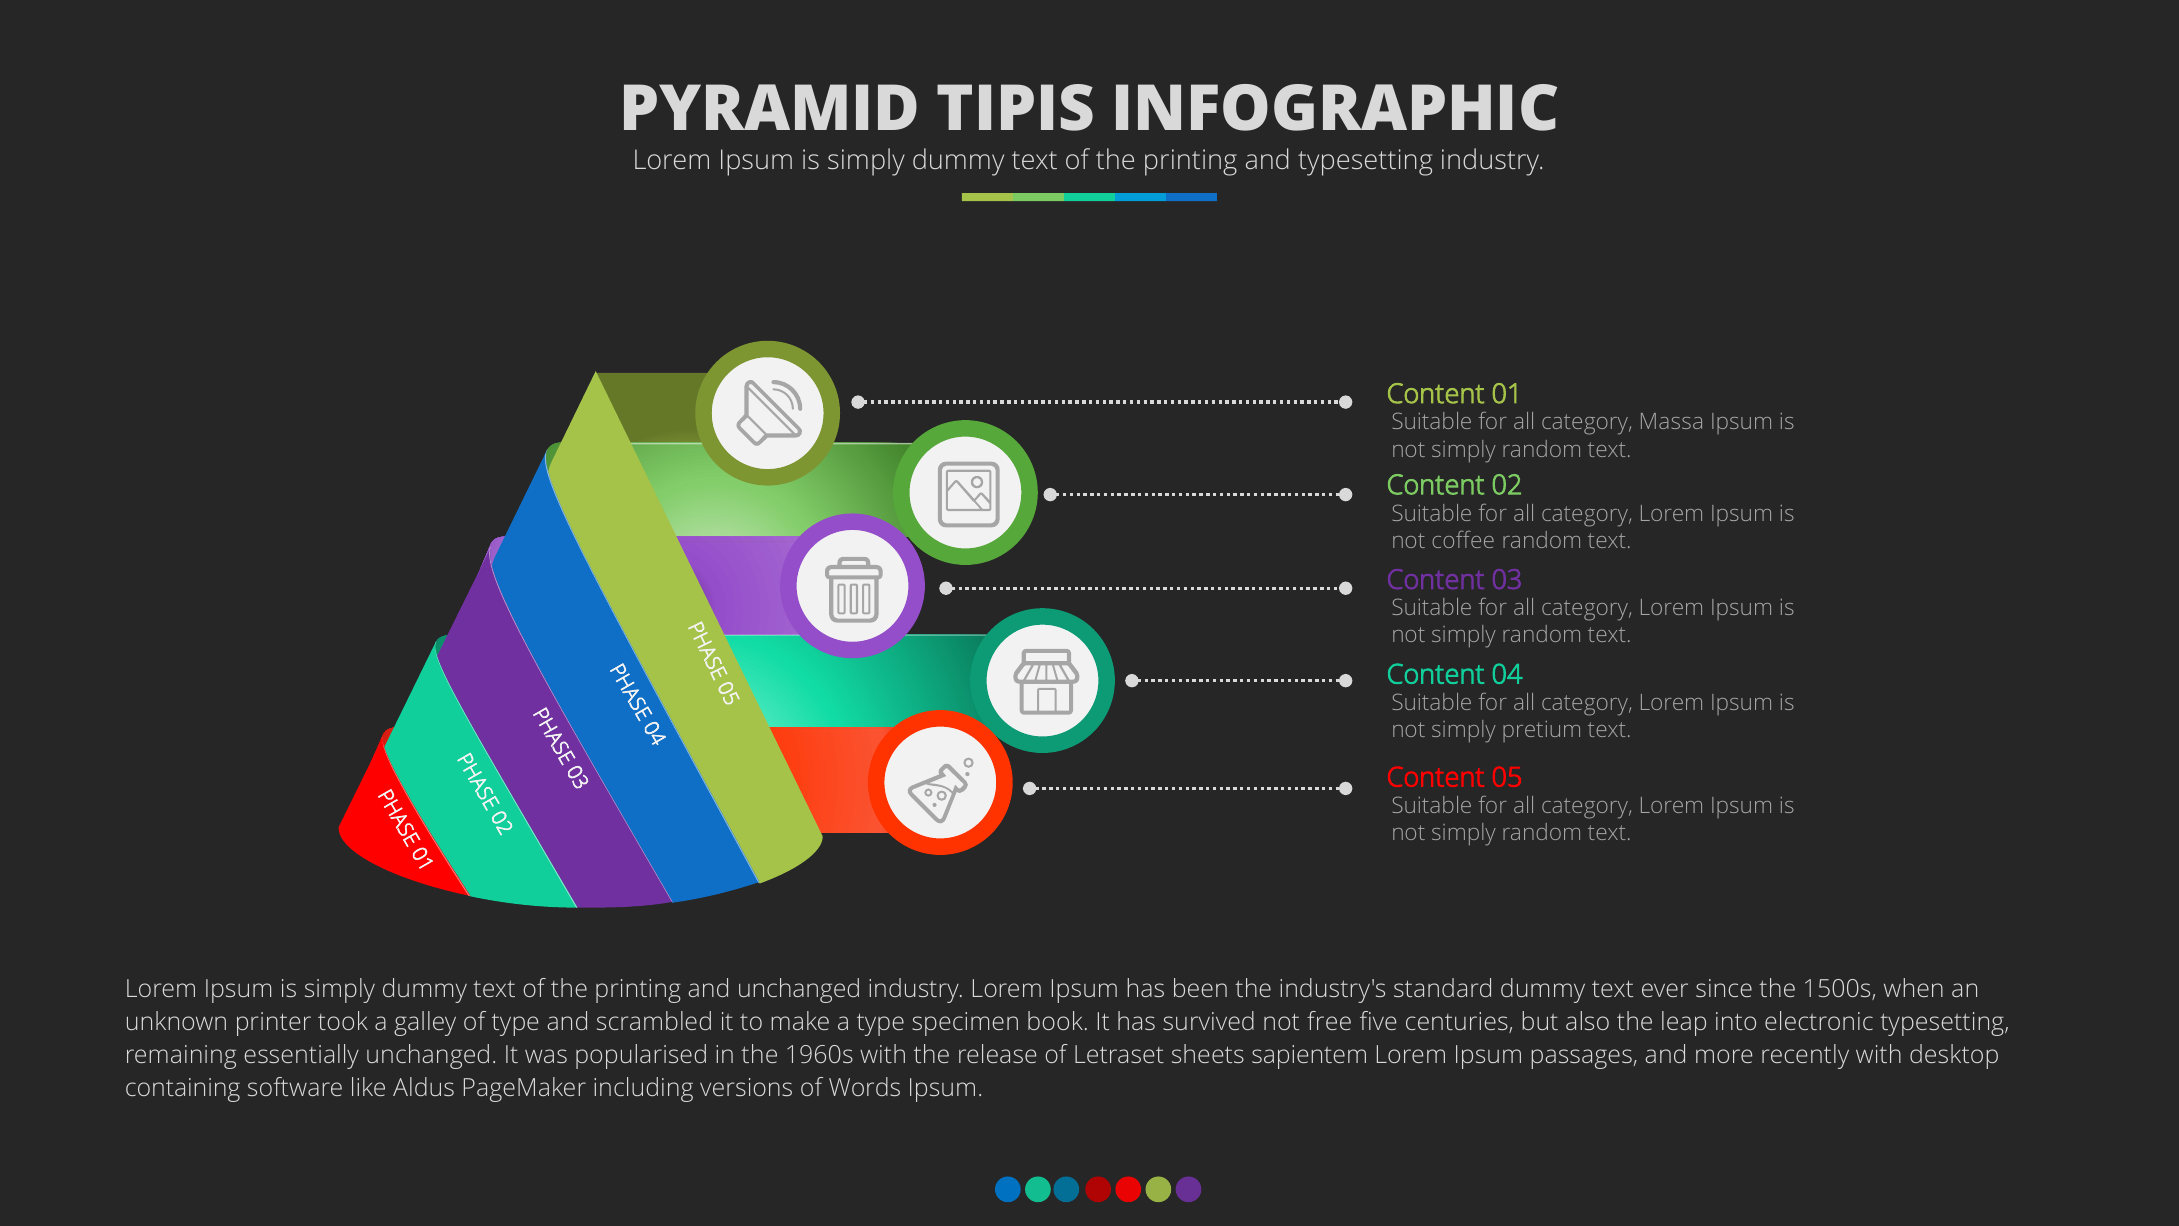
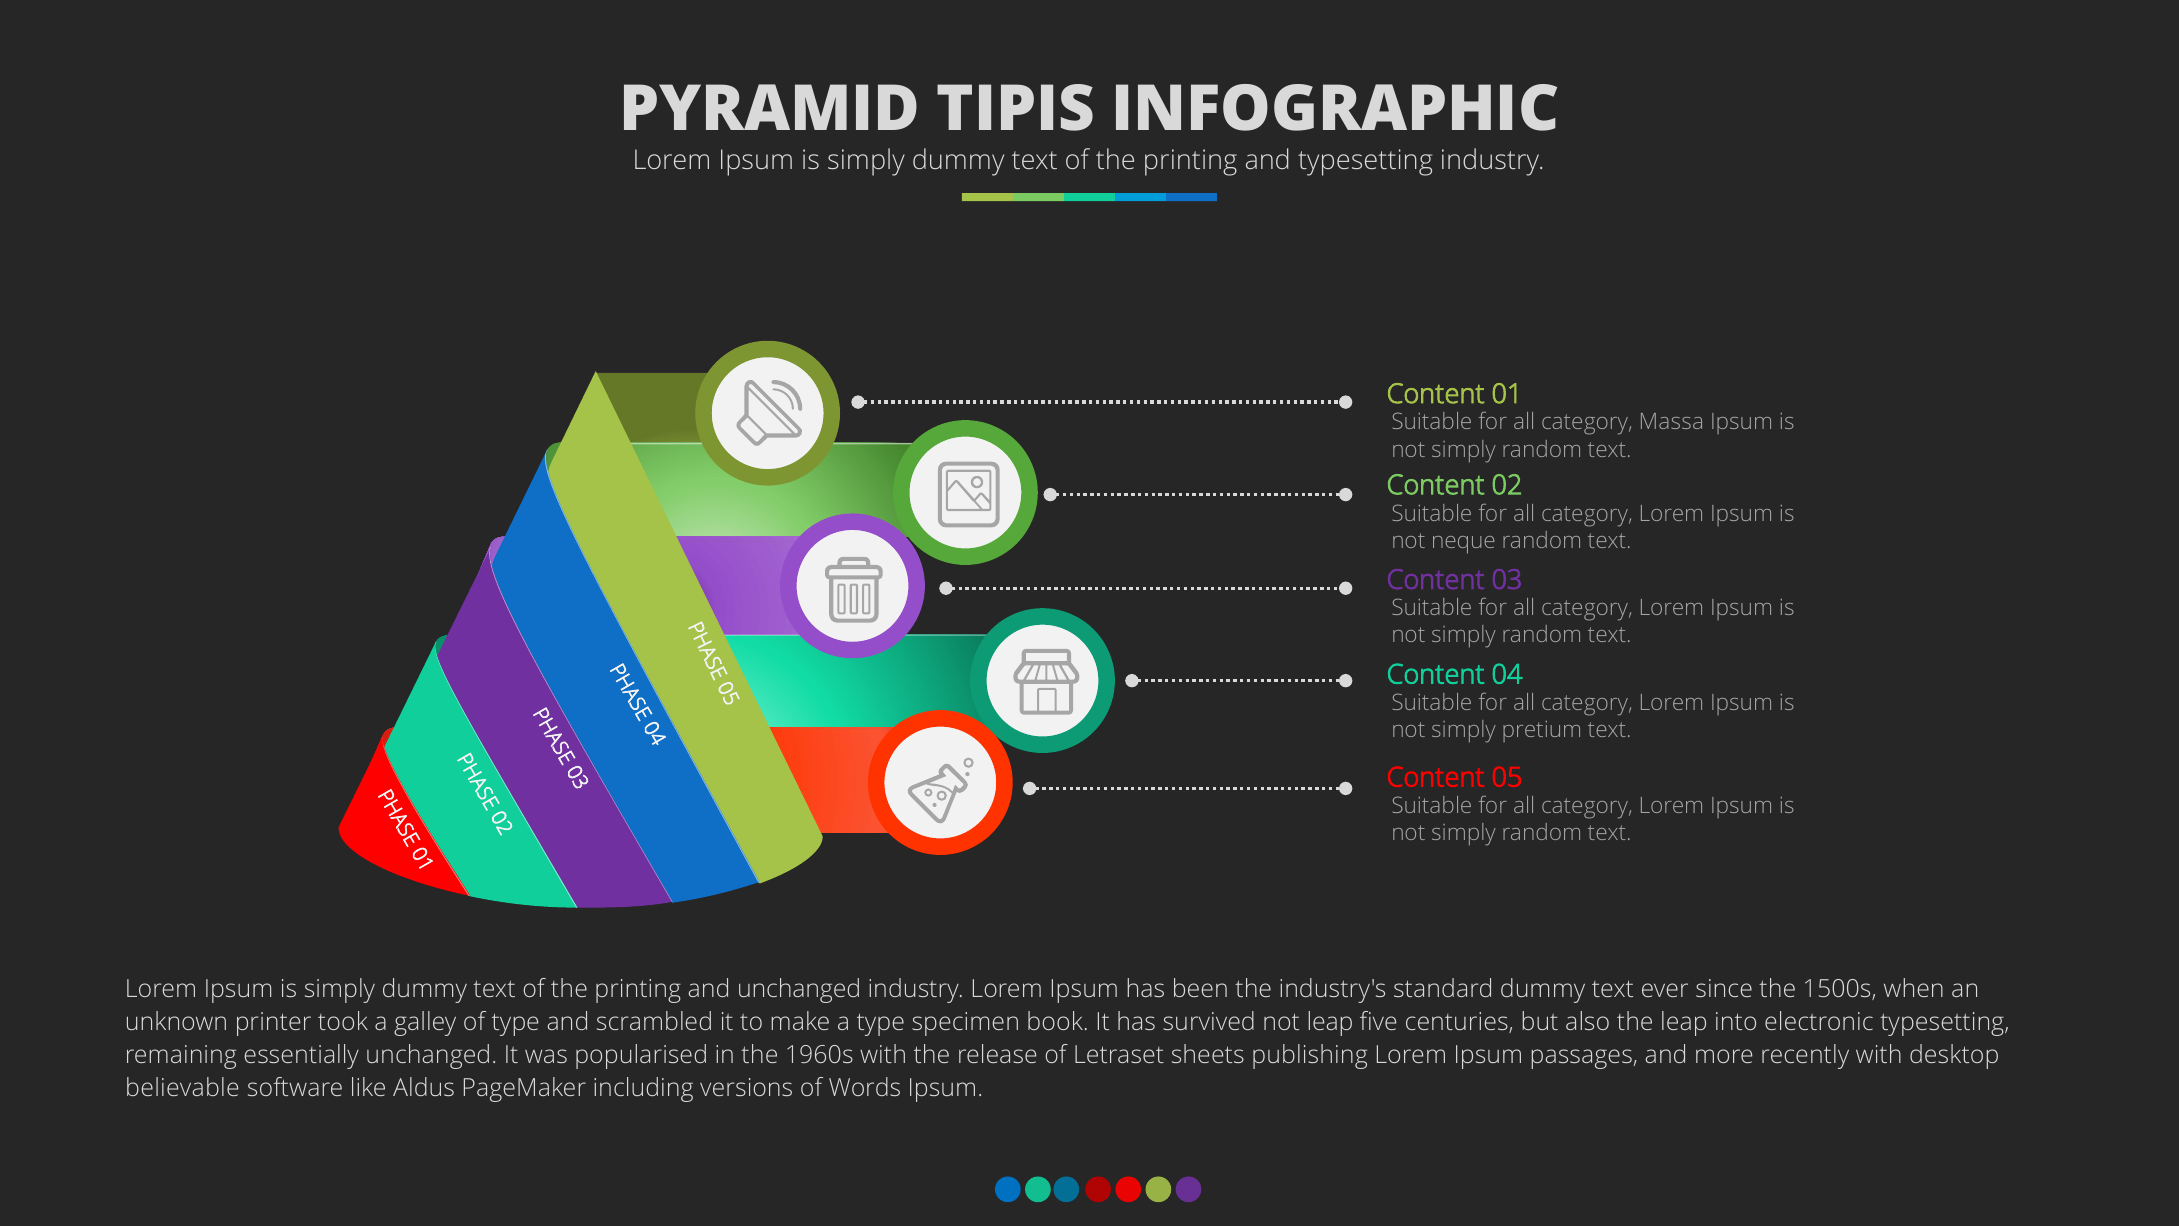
coffee: coffee -> neque
not free: free -> leap
sapientem: sapientem -> publishing
containing: containing -> believable
